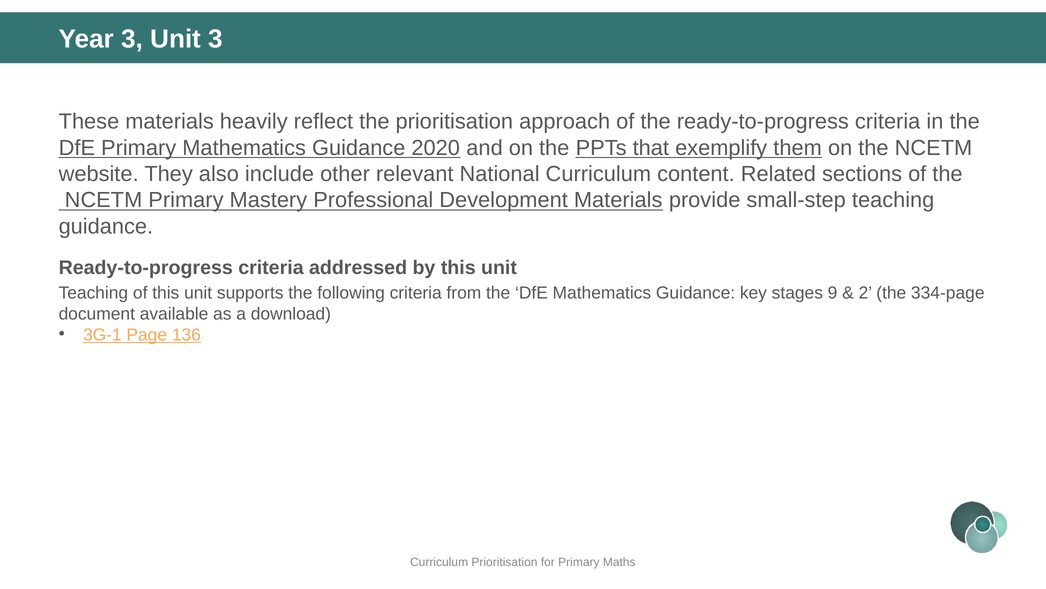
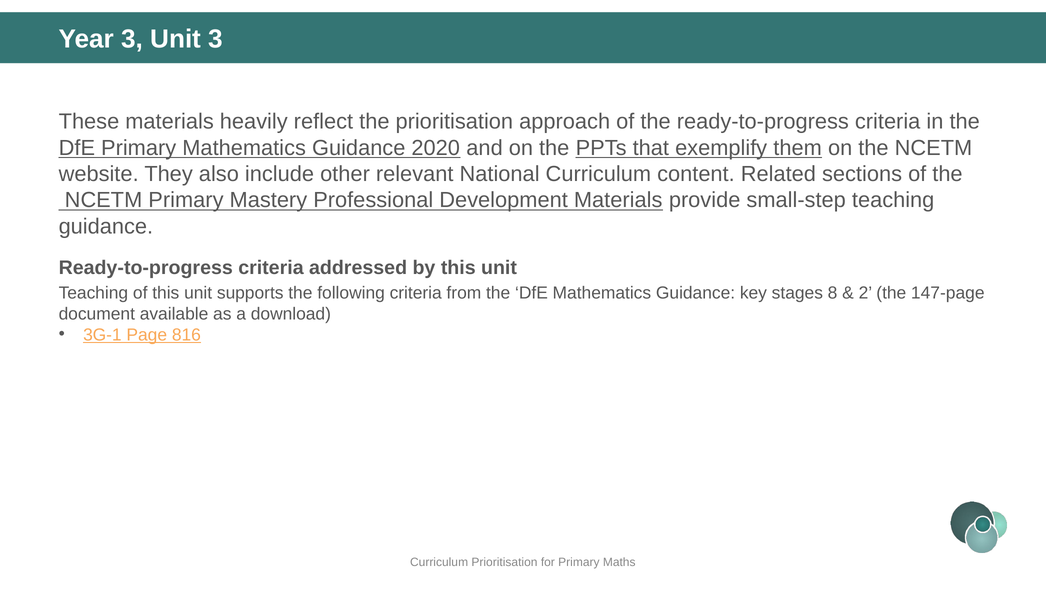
9: 9 -> 8
334-page: 334-page -> 147-page
136: 136 -> 816
